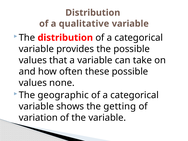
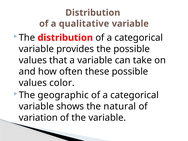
none: none -> color
getting: getting -> natural
